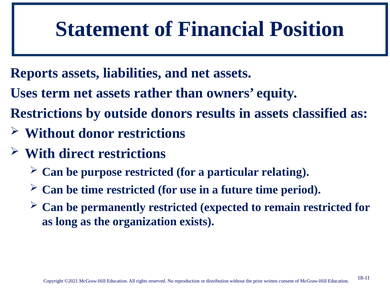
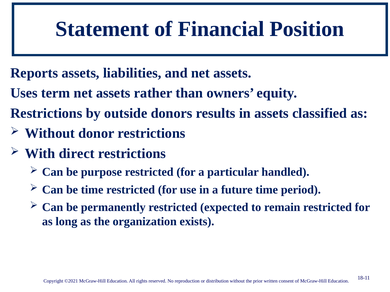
relating: relating -> handled
